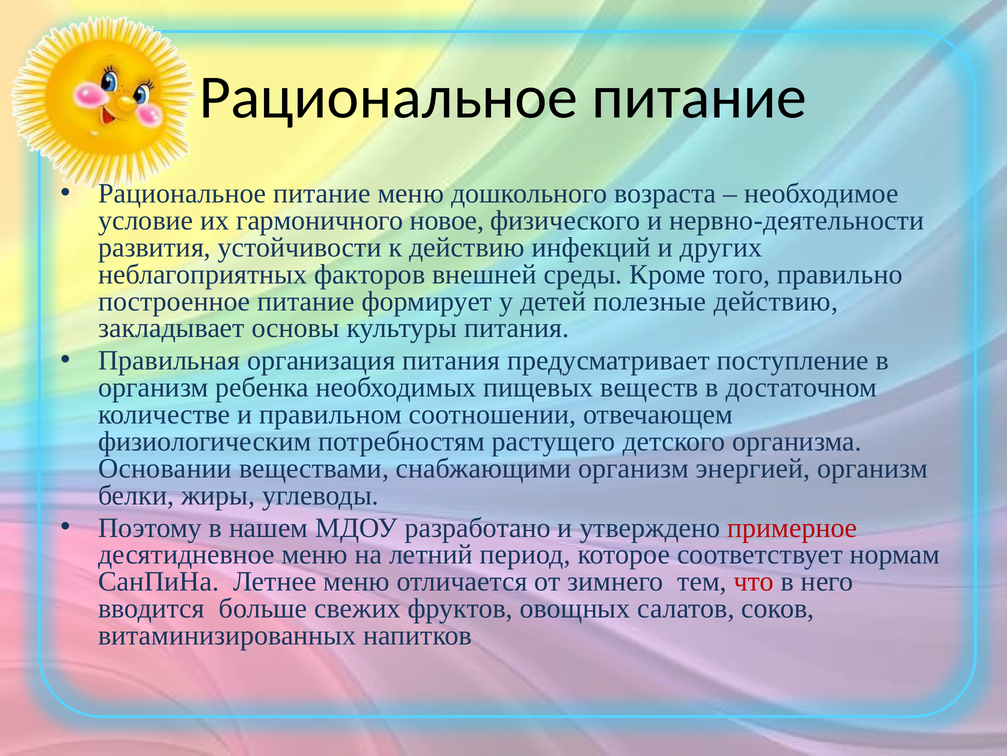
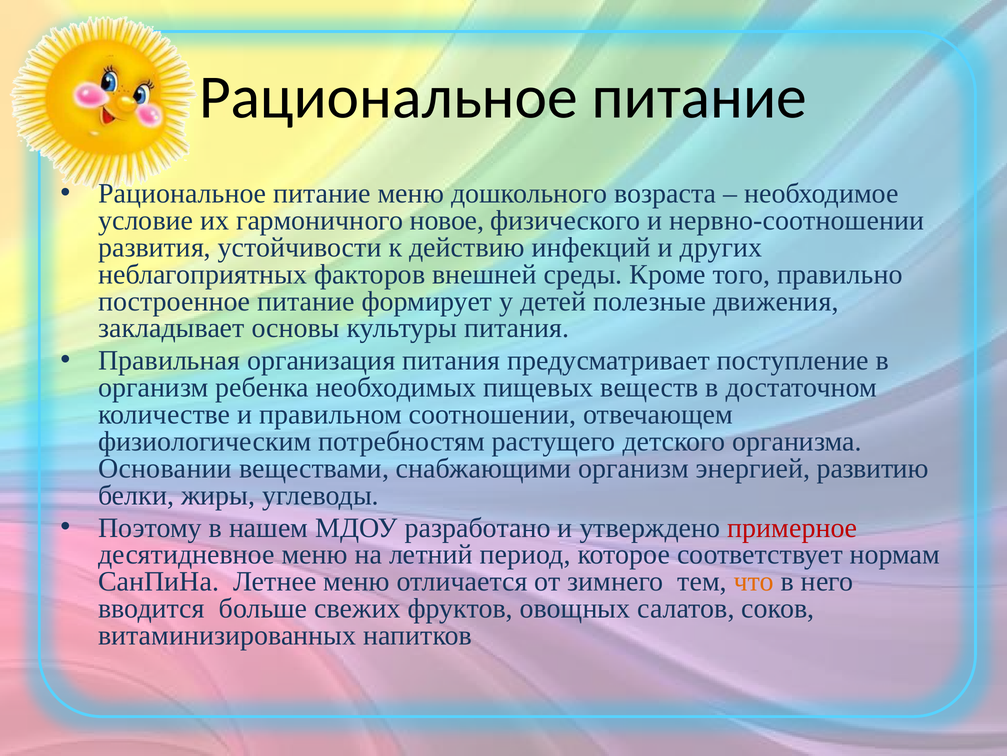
нервно-деятельности: нервно-деятельности -> нервно-соотношении
полезные действию: действию -> движения
энергией организм: организм -> развитию
что colour: red -> orange
